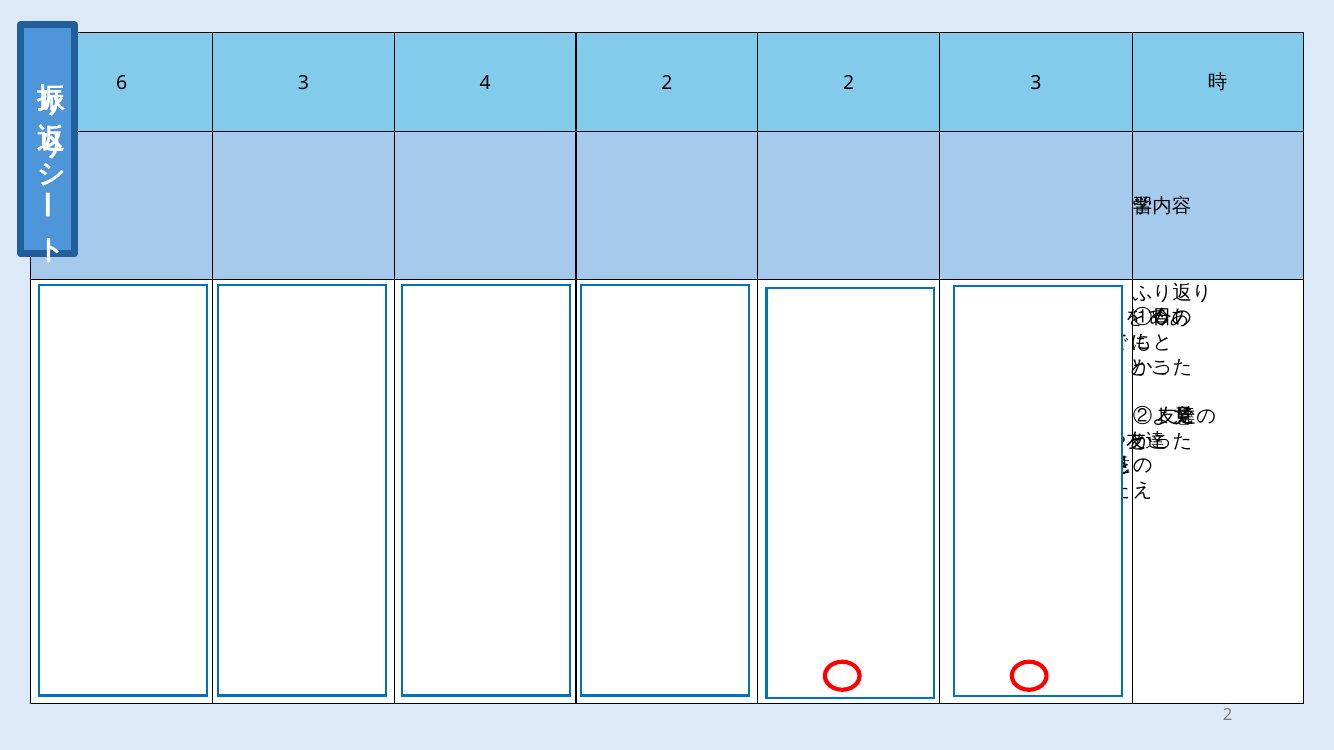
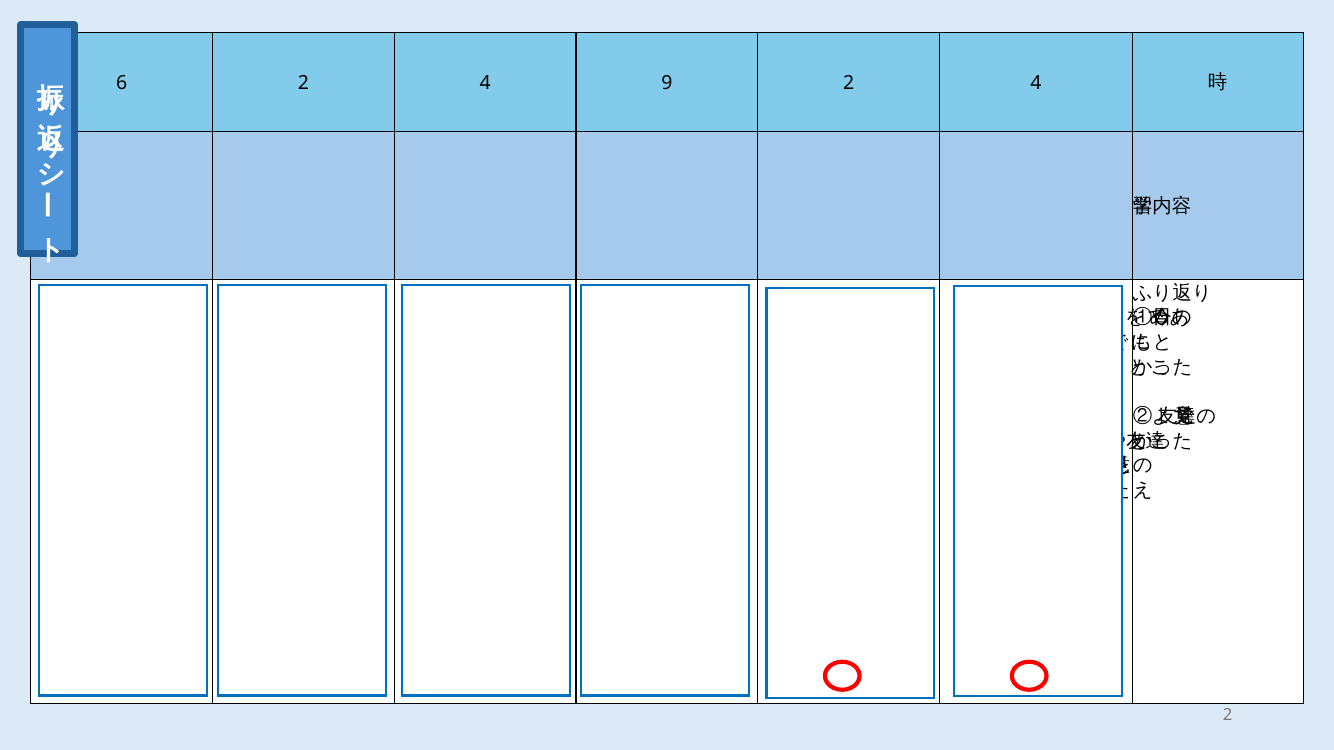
6 3: 3 -> 2
4 2: 2 -> 9
3 at (1036, 83): 3 -> 4
